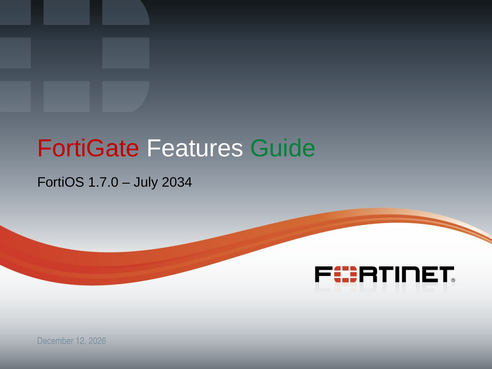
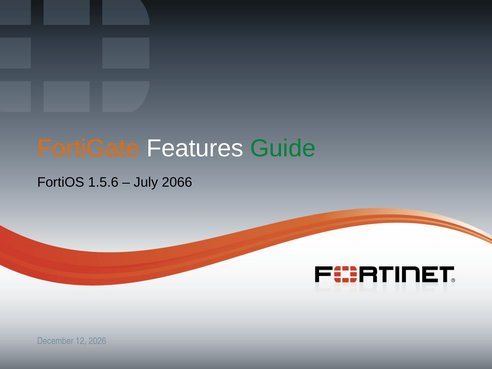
FortiGate colour: red -> orange
1.7.0: 1.7.0 -> 1.5.6
2034: 2034 -> 2066
